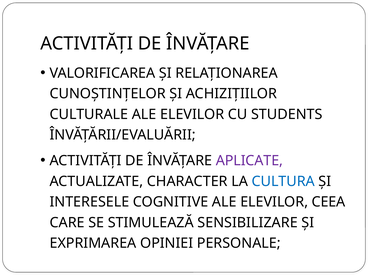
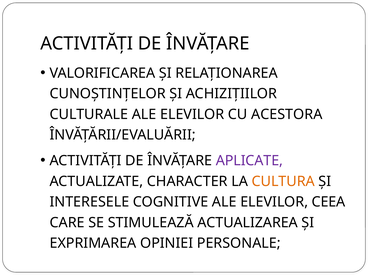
STUDENTS: STUDENTS -> ACESTORA
CULTURA colour: blue -> orange
SENSIBILIZARE: SENSIBILIZARE -> ACTUALIZAREA
